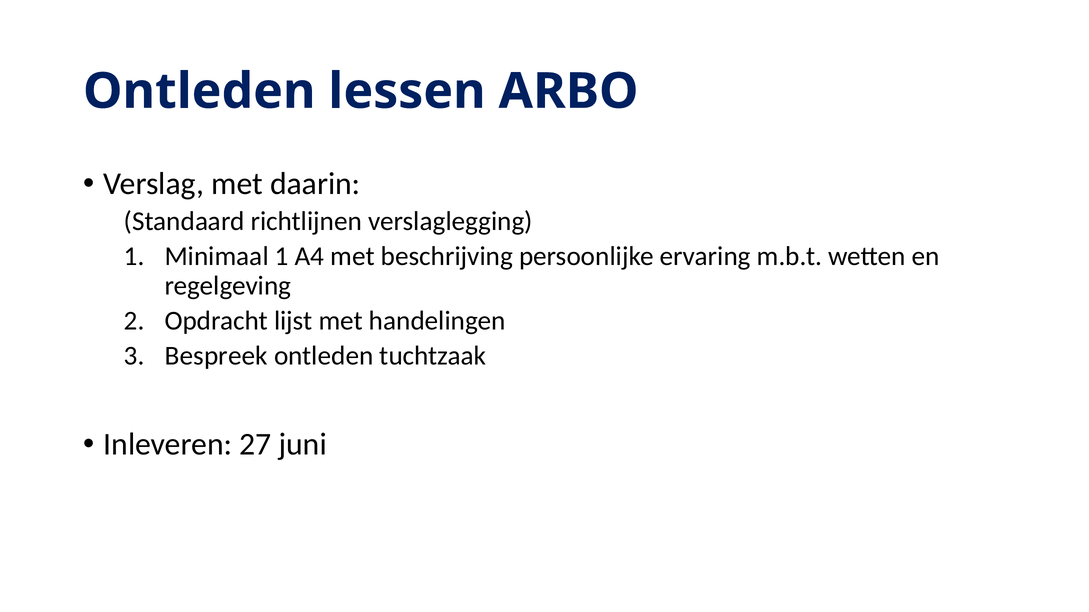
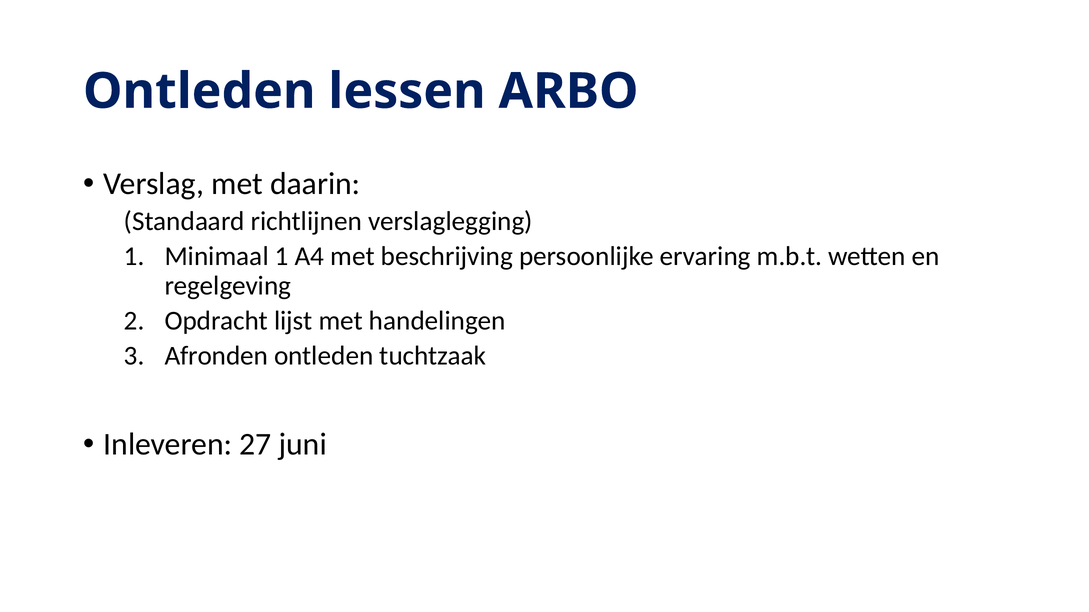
Bespreek: Bespreek -> Afronden
